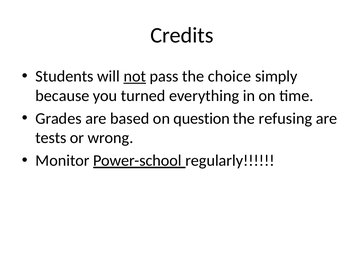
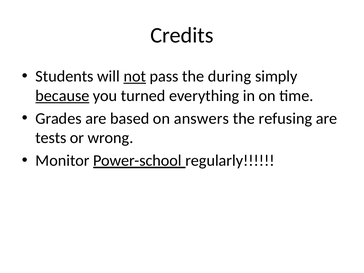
choice: choice -> during
because underline: none -> present
question: question -> answers
